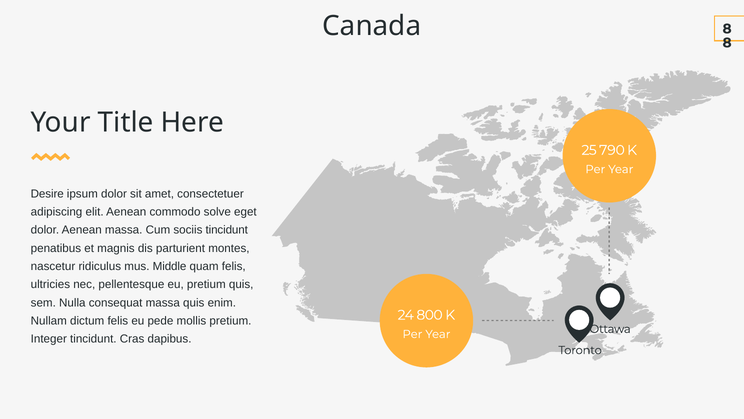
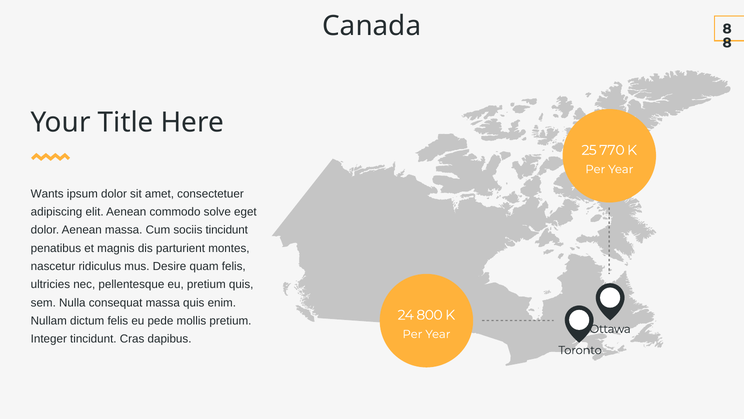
790: 790 -> 770
Desire: Desire -> Wants
Middle: Middle -> Desire
